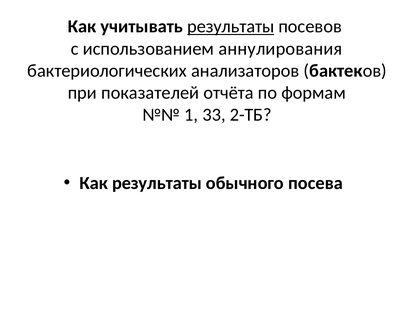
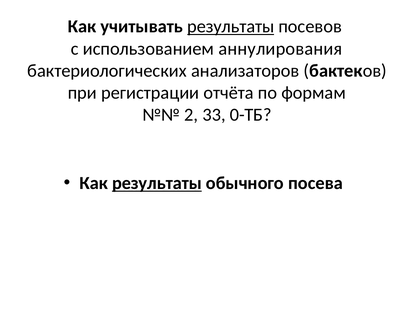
показателей: показателей -> регистрации
1: 1 -> 2
2-ТБ: 2-ТБ -> 0-ТБ
результаты at (157, 183) underline: none -> present
